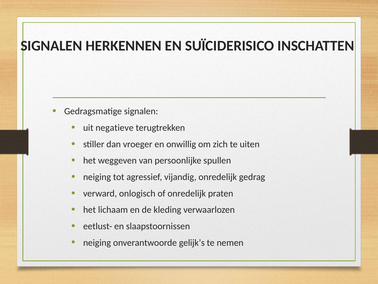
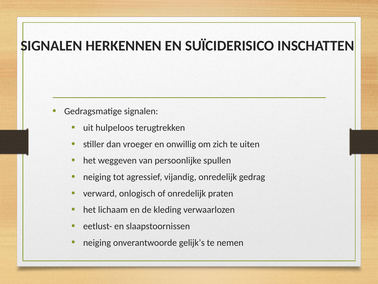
negatieve: negatieve -> hulpeloos
